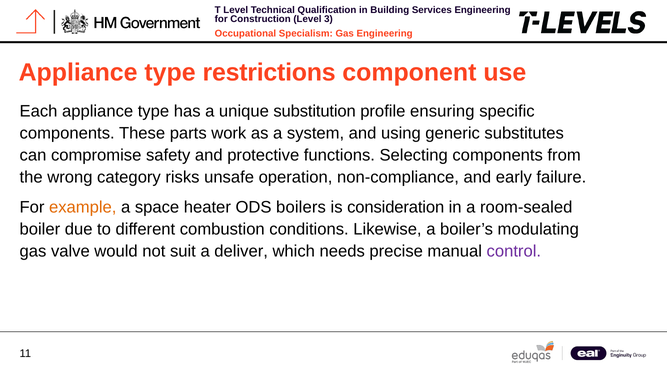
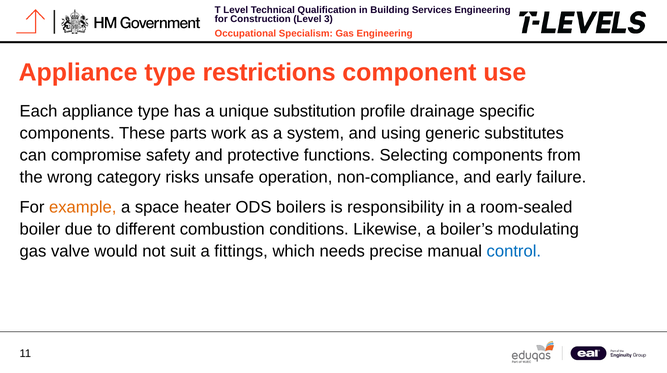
ensuring: ensuring -> drainage
consideration: consideration -> responsibility
deliver: deliver -> fittings
control colour: purple -> blue
